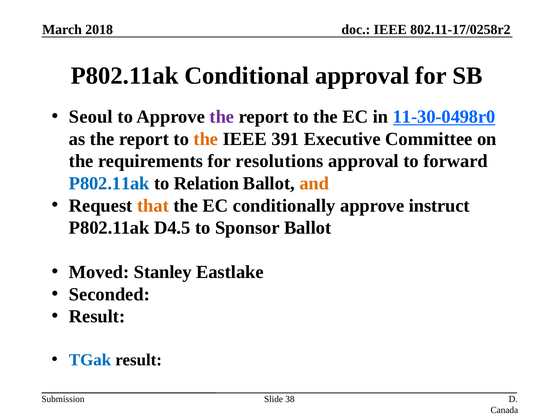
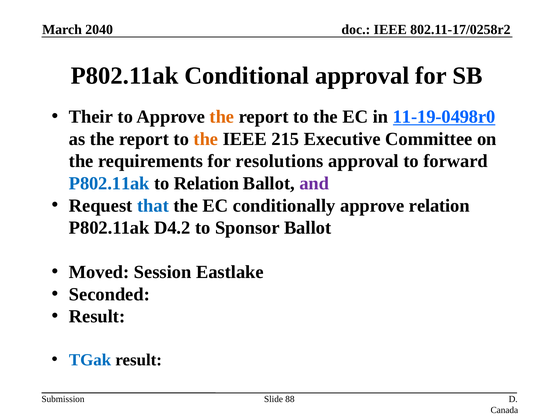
2018: 2018 -> 2040
Seoul: Seoul -> Their
the at (222, 117) colour: purple -> orange
11-30-0498r0: 11-30-0498r0 -> 11-19-0498r0
391: 391 -> 215
and colour: orange -> purple
that colour: orange -> blue
approve instruct: instruct -> relation
D4.5: D4.5 -> D4.2
Stanley: Stanley -> Session
38: 38 -> 88
